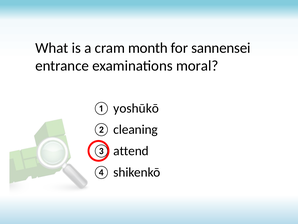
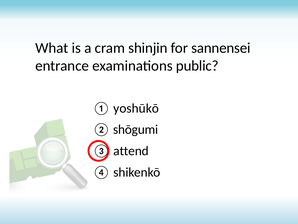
month: month -> shinjin
moral: moral -> public
cleaning: cleaning -> shōgumi
